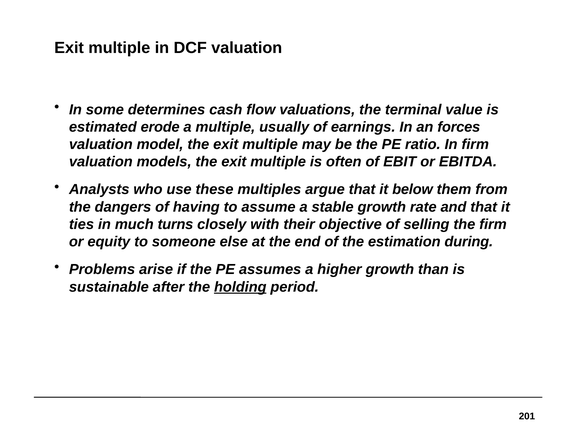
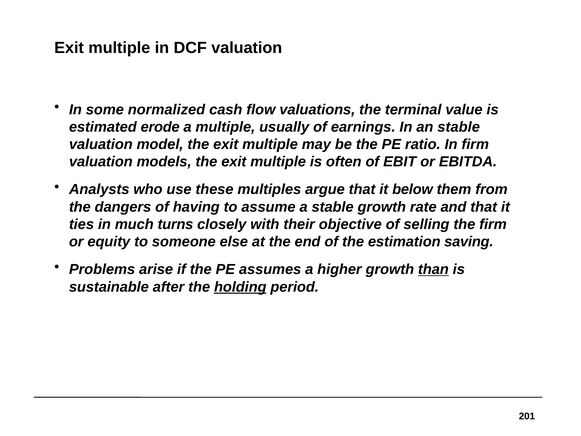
determines: determines -> normalized
an forces: forces -> stable
during: during -> saving
than underline: none -> present
